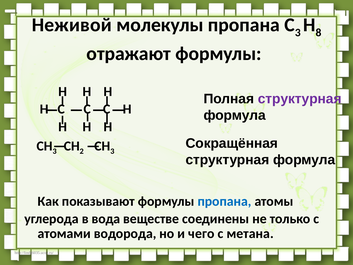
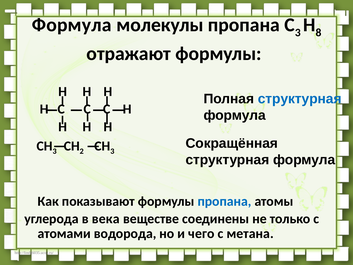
Неживой at (72, 25): Неживой -> Формула
структурная at (300, 99) colour: purple -> blue
вода: вода -> века
